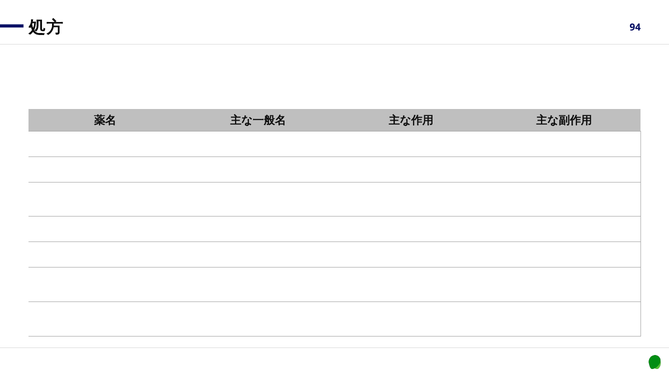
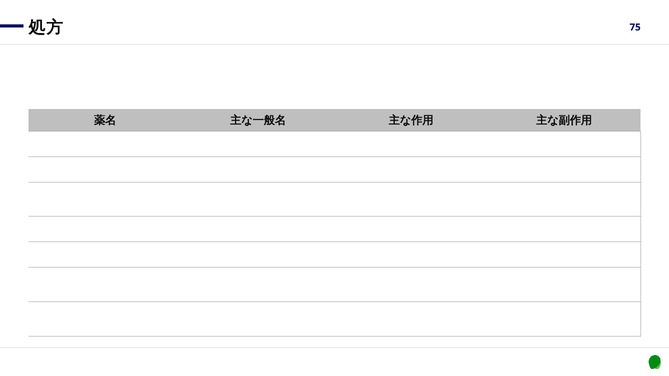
94: 94 -> 75
